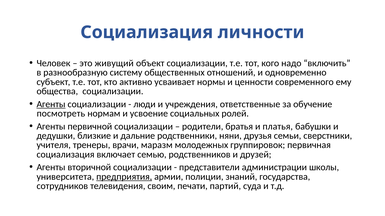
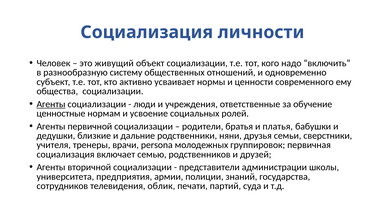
посмотреть: посмотреть -> ценностные
маразм: маразм -> persona
предприятия underline: present -> none
своим: своим -> облик
